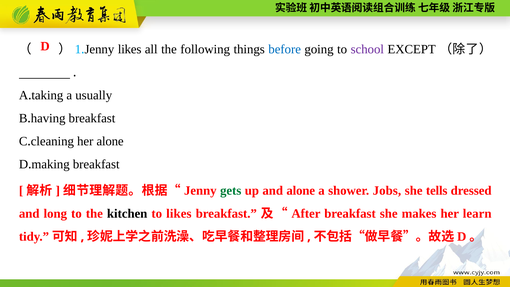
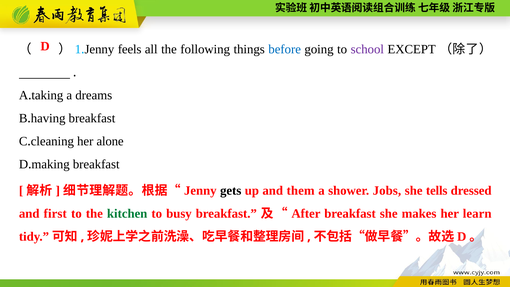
likes at (130, 49): likes -> feels
usually: usually -> dreams
gets colour: green -> black
and alone: alone -> them
long: long -> first
kitchen colour: black -> green
to likes: likes -> busy
